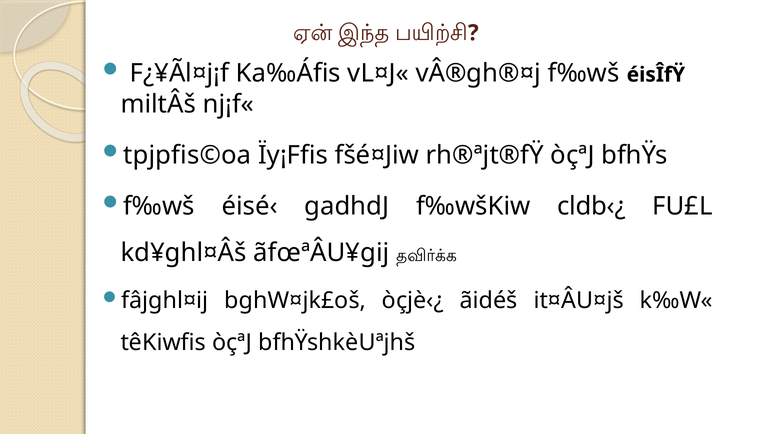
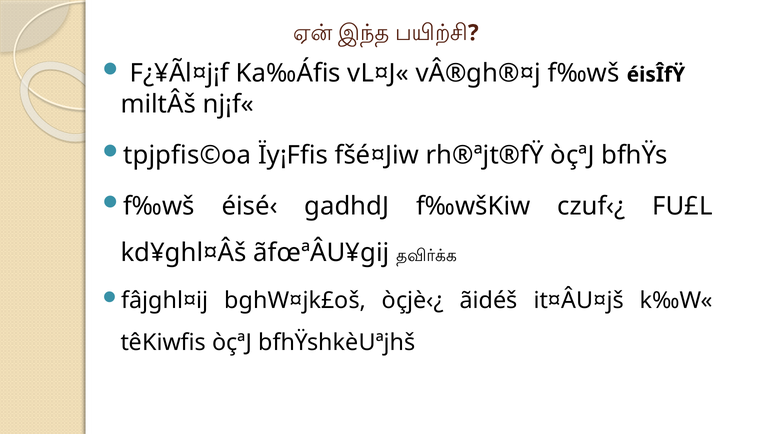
cldb‹¿: cldb‹¿ -> czuf‹¿
